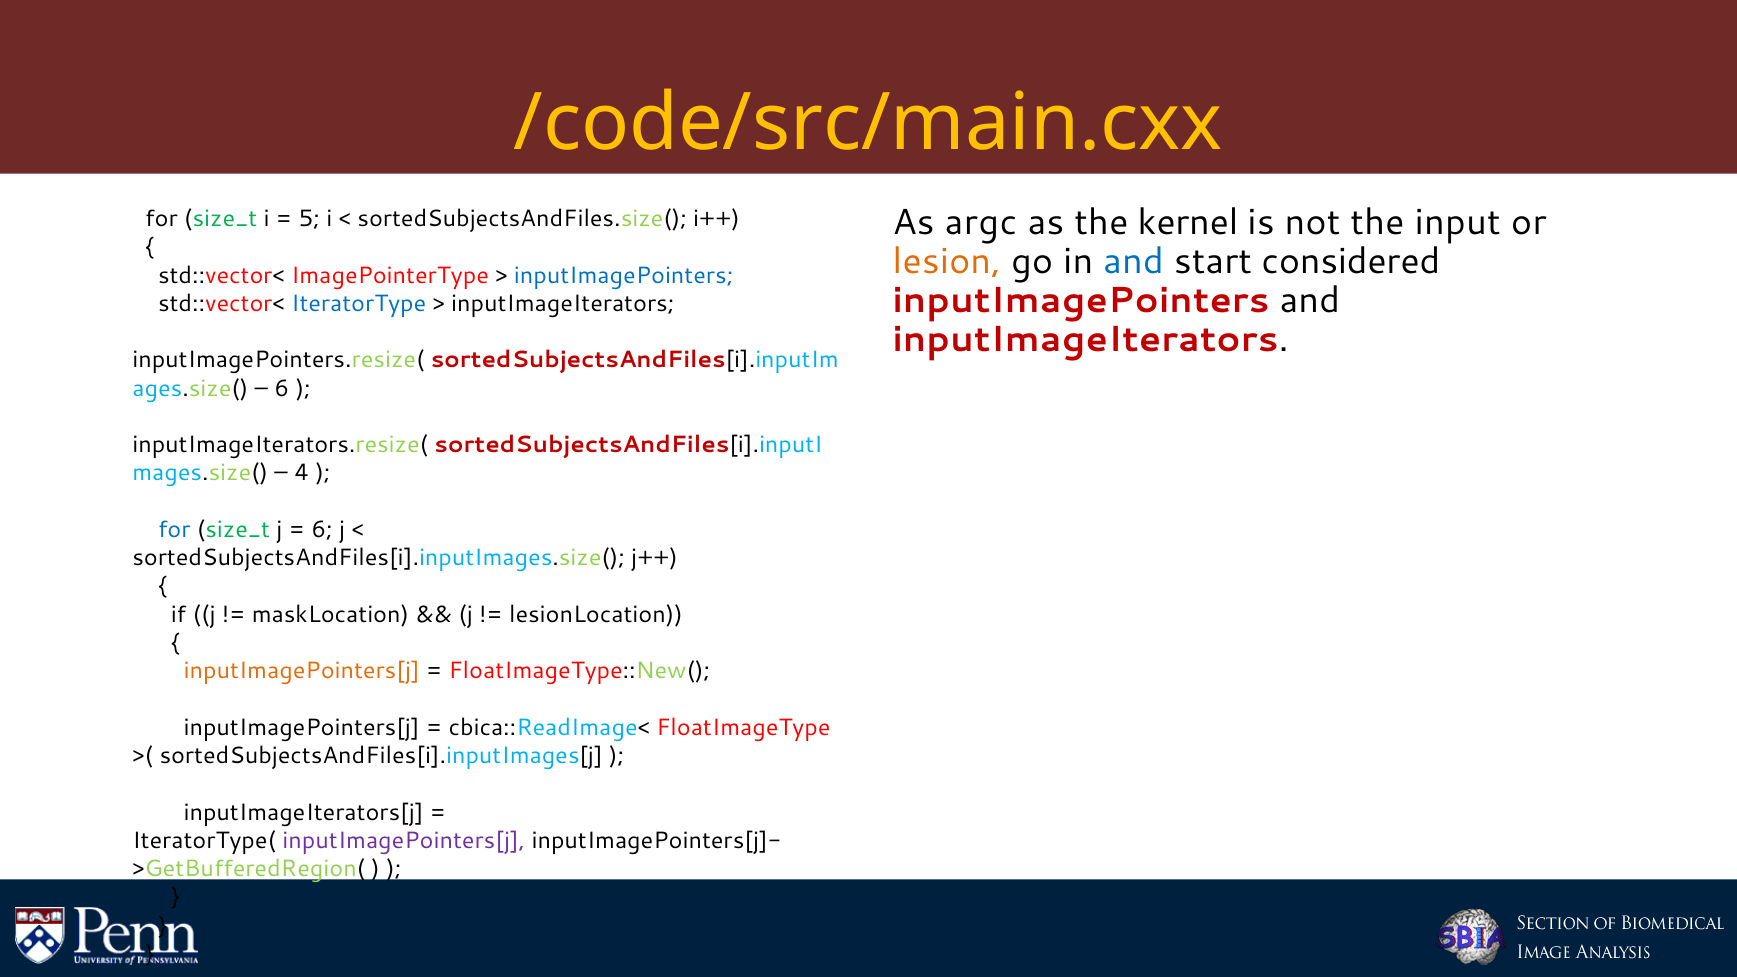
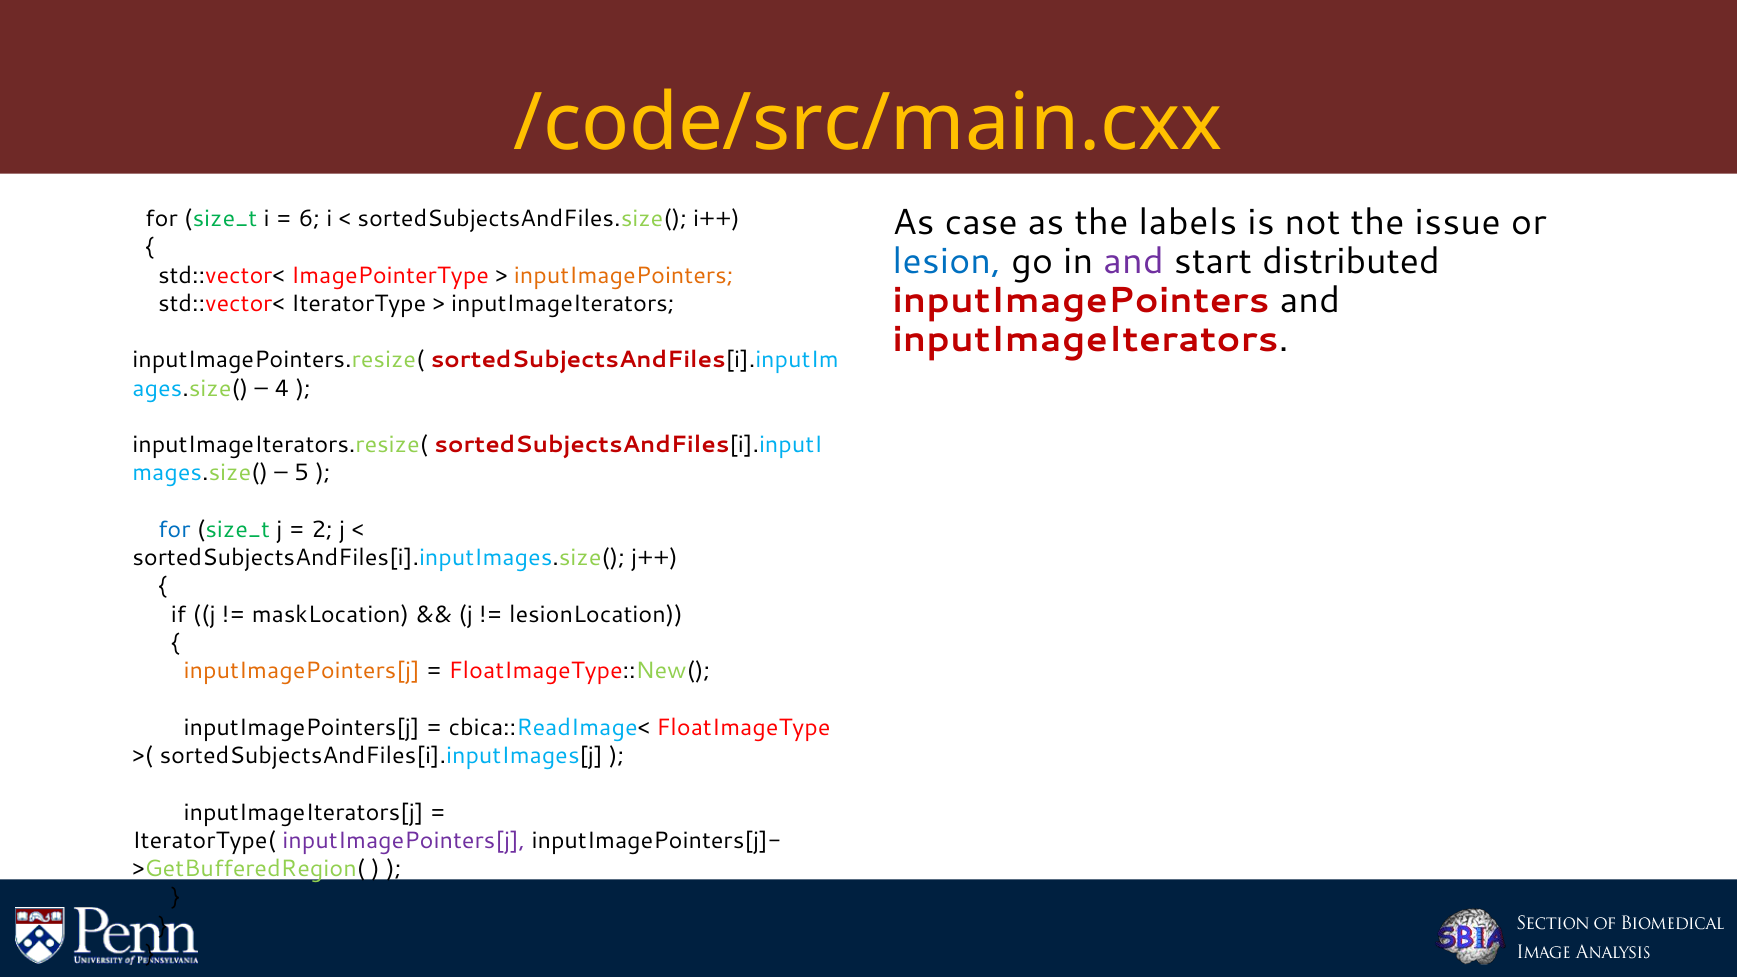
argc: argc -> case
kernel: kernel -> labels
input: input -> issue
5: 5 -> 6
lesion colour: orange -> blue
and at (1133, 262) colour: blue -> purple
considered: considered -> distributed
inputImagePointers at (624, 275) colour: blue -> orange
IteratorType colour: blue -> black
6 at (282, 388): 6 -> 4
4: 4 -> 5
6 at (322, 530): 6 -> 2
